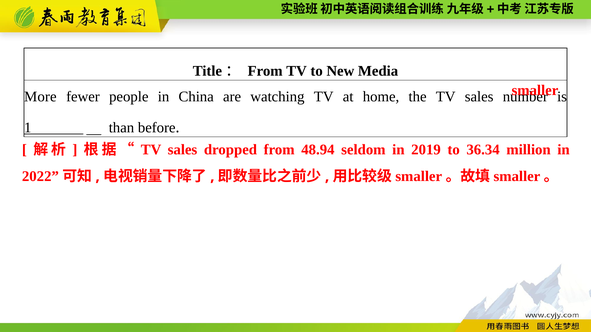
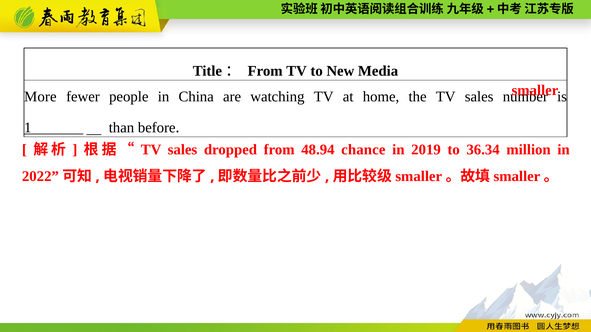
seldom: seldom -> chance
